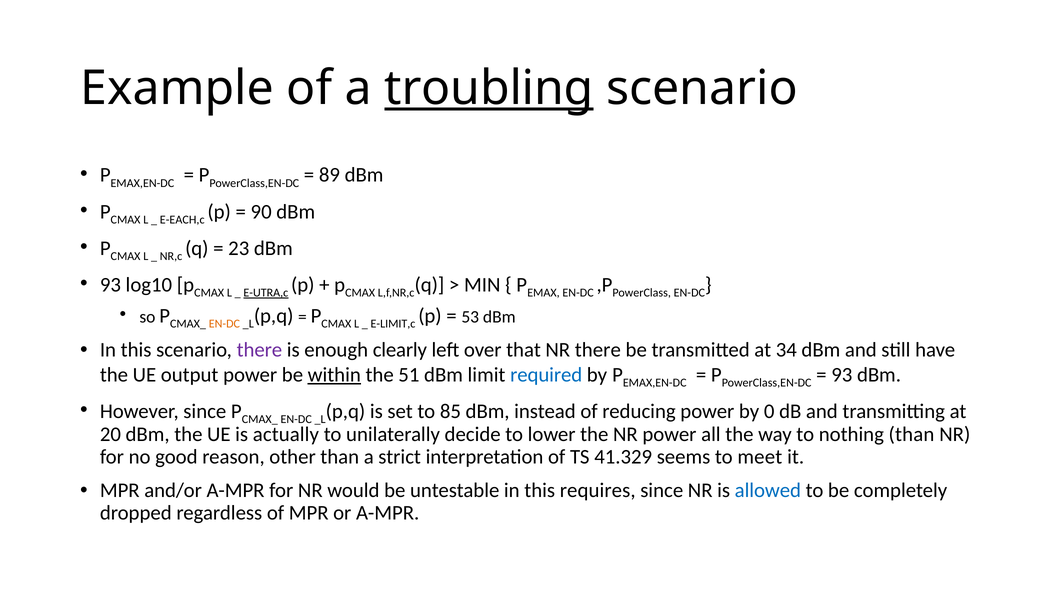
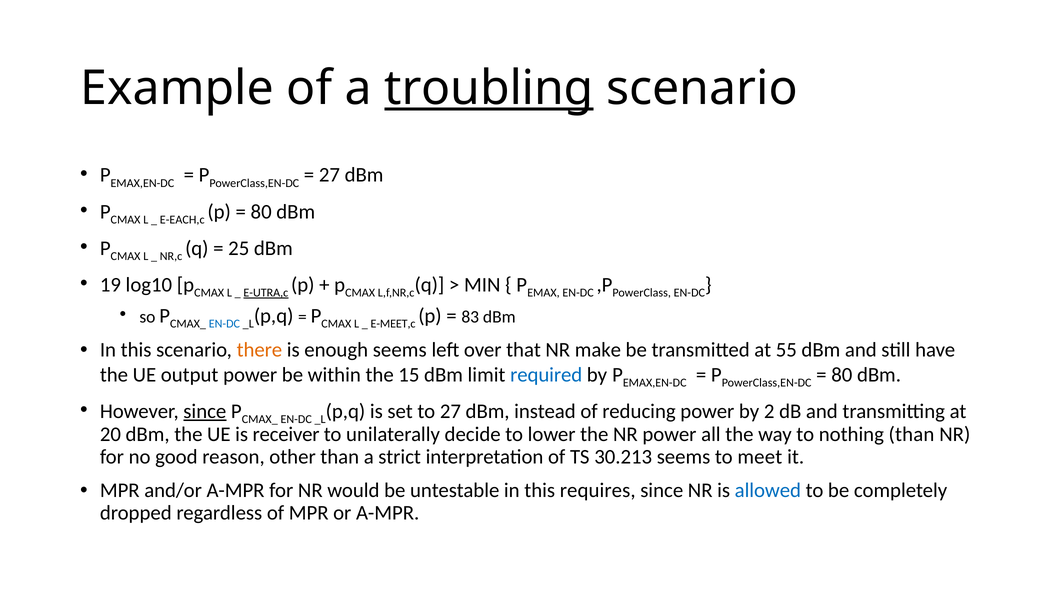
89 at (329, 175): 89 -> 27
90 at (261, 212): 90 -> 80
23: 23 -> 25
93 at (110, 285): 93 -> 19
EN-DC at (224, 324) colour: orange -> blue
E-LIMIT,c: E-LIMIT,c -> E-MEET,c
53: 53 -> 83
there at (259, 350) colour: purple -> orange
enough clearly: clearly -> seems
NR there: there -> make
34: 34 -> 55
within underline: present -> none
51: 51 -> 15
93 at (842, 375): 93 -> 80
since at (205, 411) underline: none -> present
to 85: 85 -> 27
0: 0 -> 2
actually: actually -> receiver
41.329: 41.329 -> 30.213
